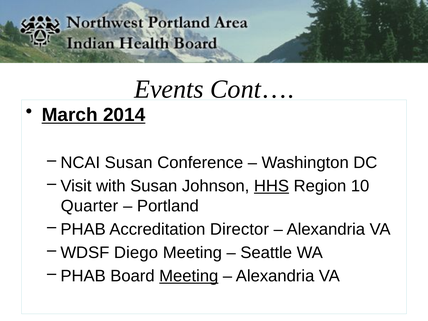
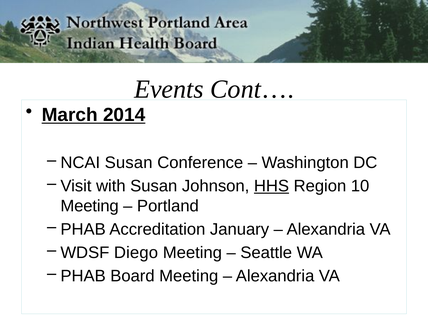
Quarter at (89, 206): Quarter -> Meeting
Director: Director -> January
Meeting at (189, 276) underline: present -> none
